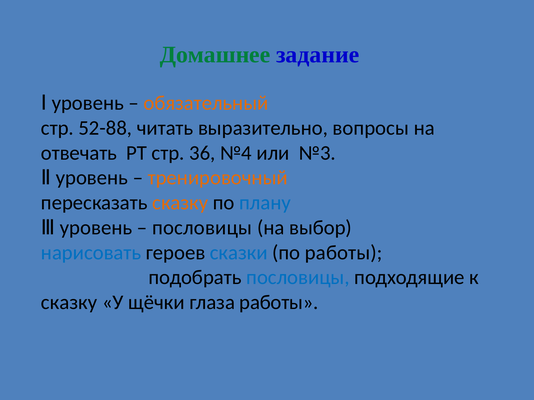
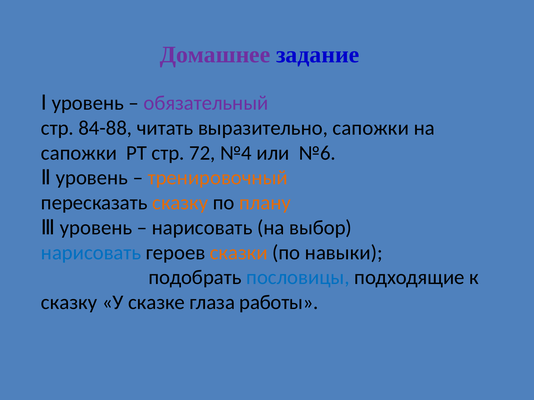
Домашнее colour: green -> purple
обязательный colour: orange -> purple
52-88: 52-88 -> 84-88
выразительно вопросы: вопросы -> сапожки
отвечать at (79, 153): отвечать -> сапожки
36: 36 -> 72
№3: №3 -> №6
плану colour: blue -> orange
пословицы at (202, 228): пословицы -> нарисовать
сказки colour: blue -> orange
по работы: работы -> навыки
щёчки: щёчки -> сказке
